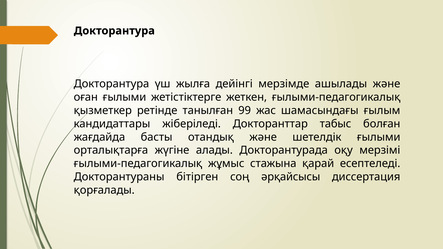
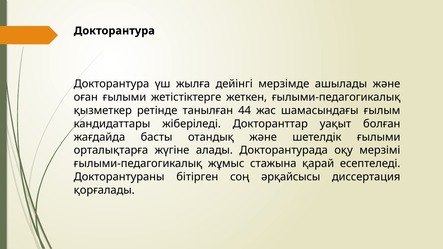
99: 99 -> 44
табыс: табыс -> уақыт
